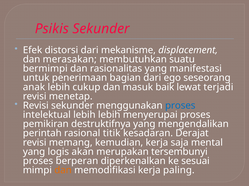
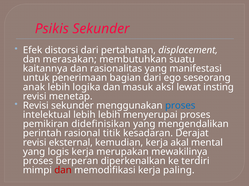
mekanisme: mekanisme -> pertahanan
bermimpi: bermimpi -> kaitannya
cukup: cukup -> logika
baik: baik -> aksi
terjadi: terjadi -> insting
destruktifnya: destruktifnya -> didefinisikan
memang: memang -> eksternal
saja: saja -> akal
logis akan: akan -> kerja
tersembunyi: tersembunyi -> mewakilinya
sesuai: sesuai -> terdiri
dan at (63, 171) colour: orange -> red
